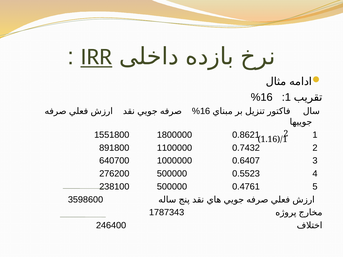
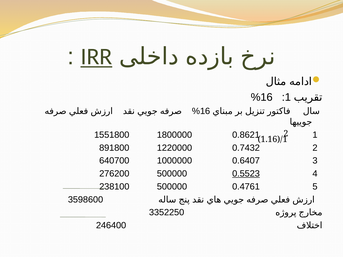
1100000: 1100000 -> 1220000
0.5523 underline: none -> present
1787343: 1787343 -> 3352250
